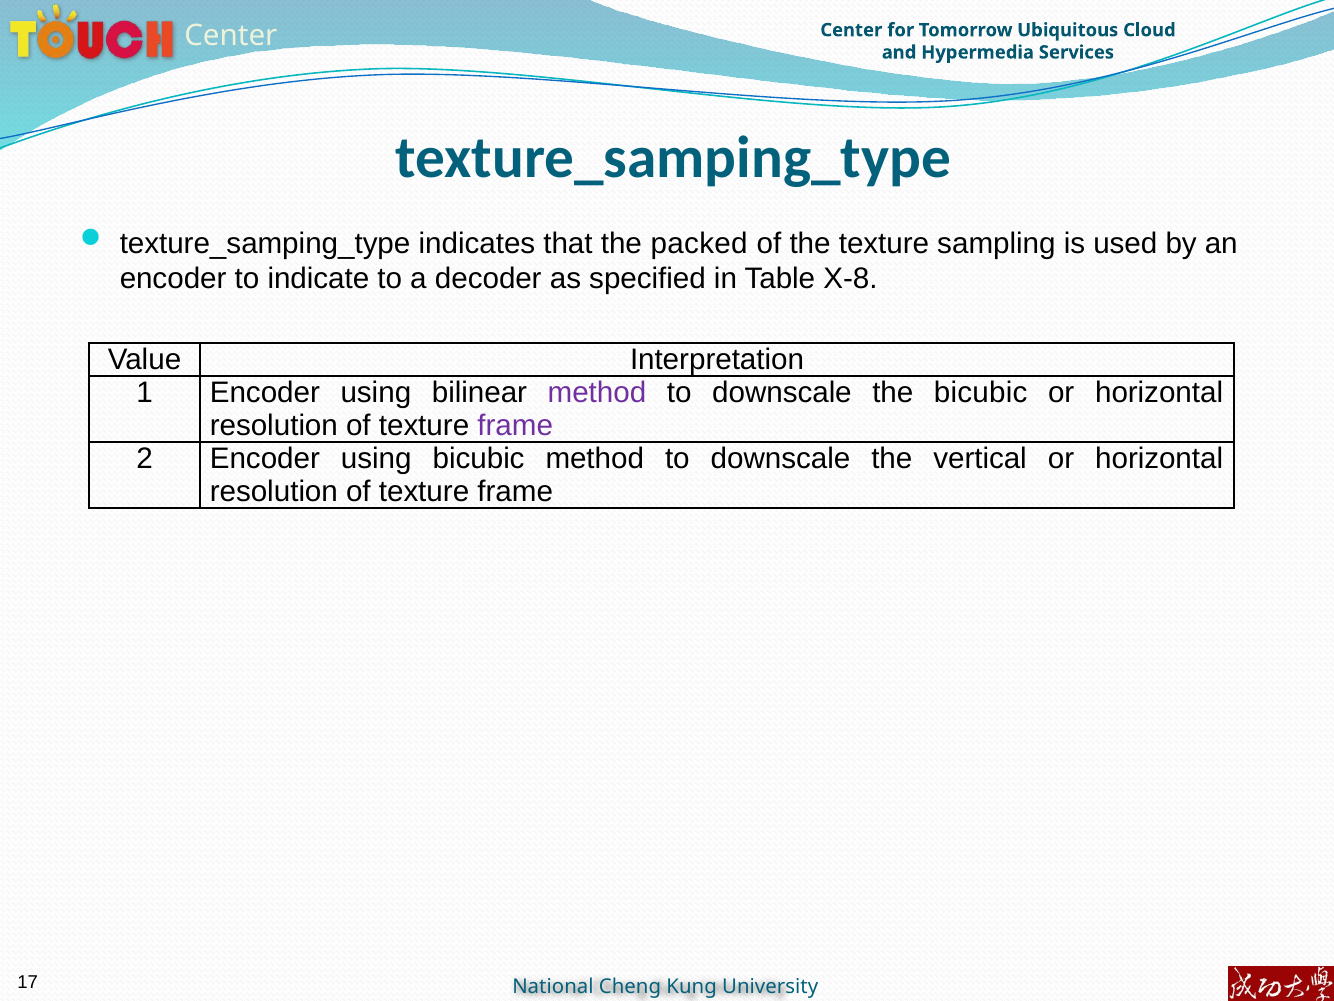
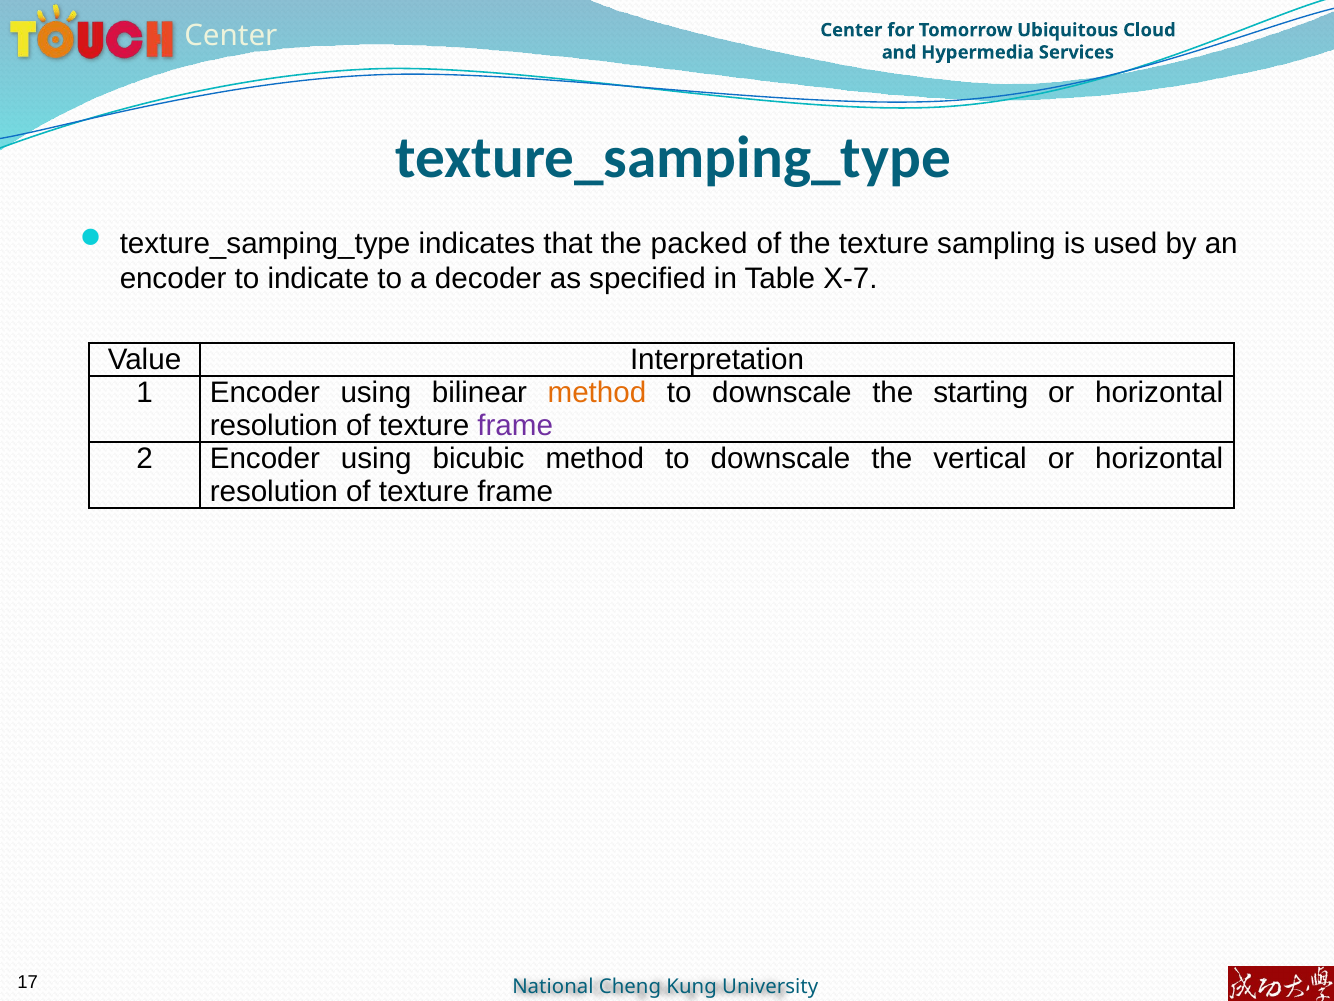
X‑8: X‑8 -> X‑7
method at (597, 393) colour: purple -> orange
the bicubic: bicubic -> starting
